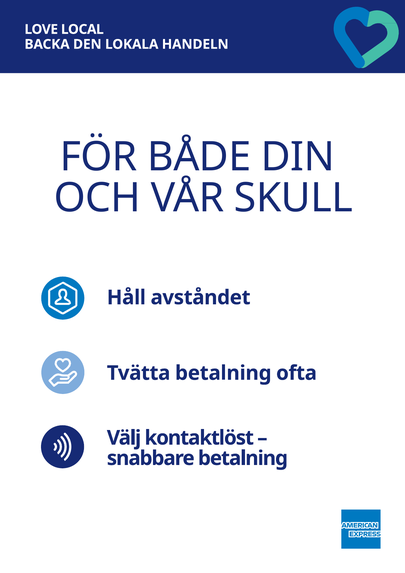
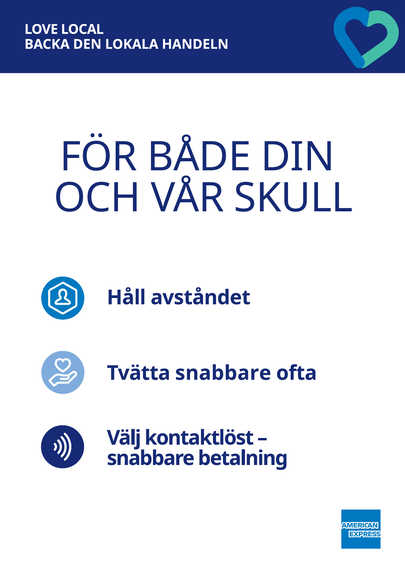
Tvätta betalning: betalning -> snabbare
